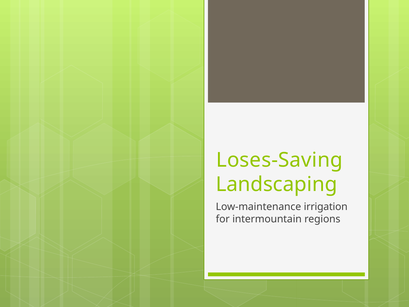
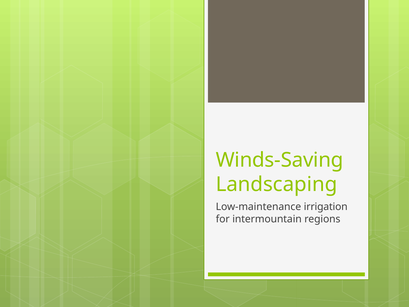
Loses-Saving: Loses-Saving -> Winds-Saving
